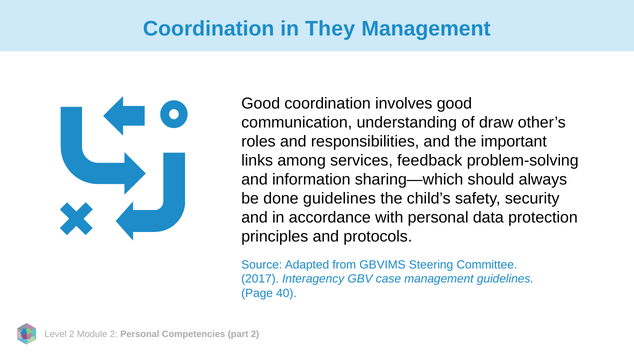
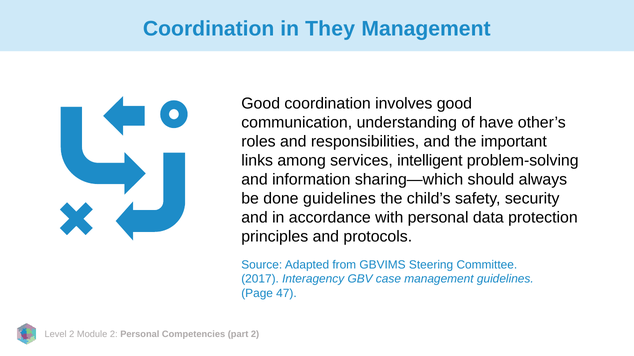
draw: draw -> have
feedback: feedback -> intelligent
40: 40 -> 47
